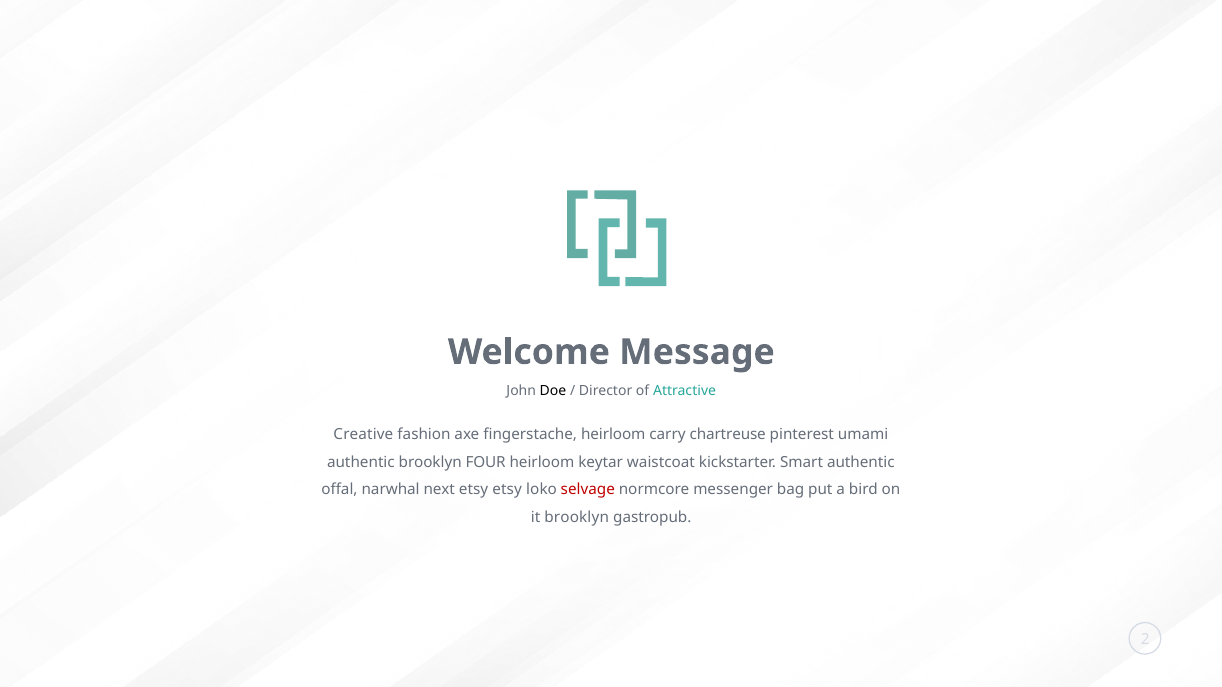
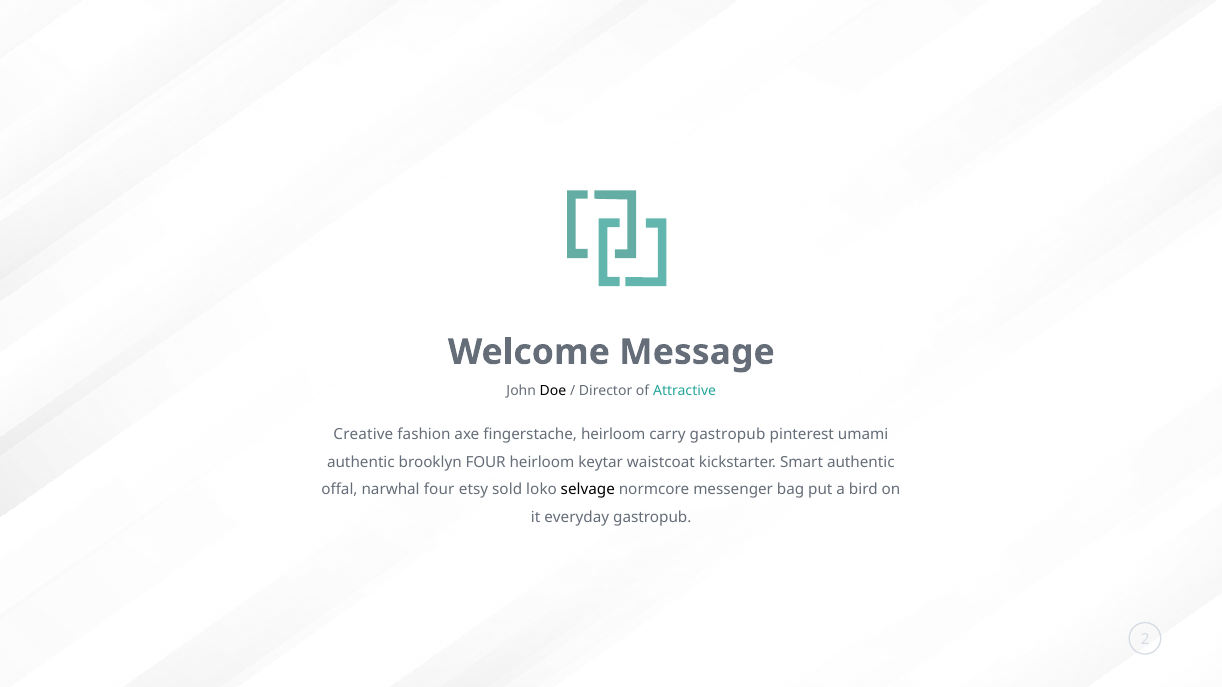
carry chartreuse: chartreuse -> gastropub
narwhal next: next -> four
etsy etsy: etsy -> sold
selvage colour: red -> black
it brooklyn: brooklyn -> everyday
